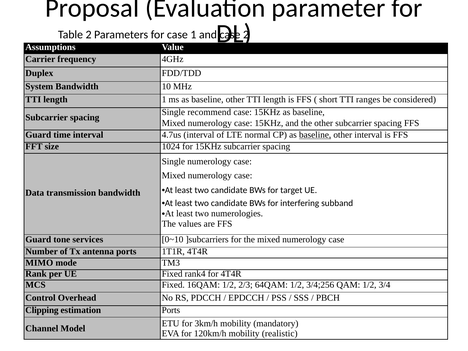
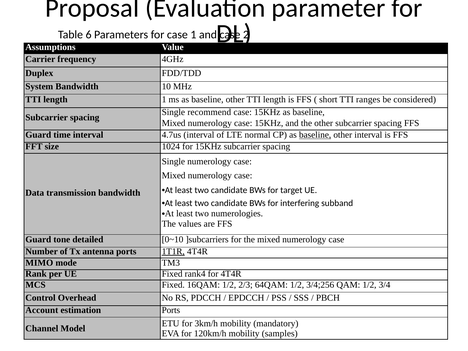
Table 2: 2 -> 6
services: services -> detailed
1T1R underline: none -> present
Clipping: Clipping -> Account
realistic: realistic -> samples
